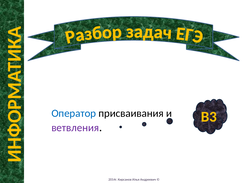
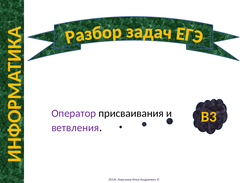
Оператор colour: blue -> purple
